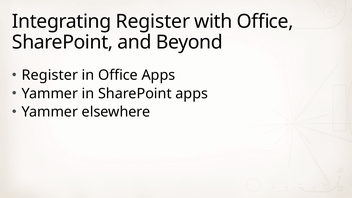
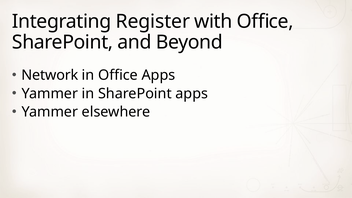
Register at (50, 75): Register -> Network
